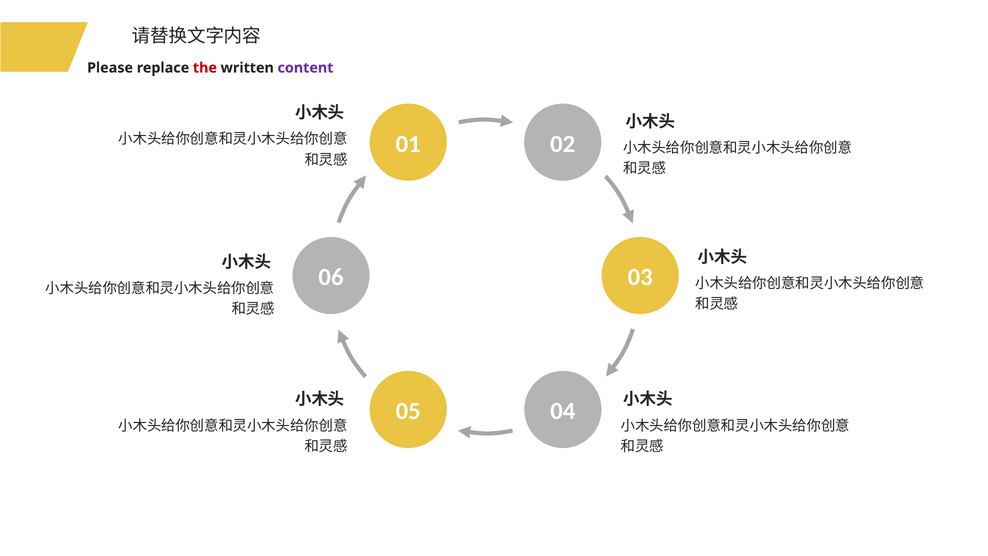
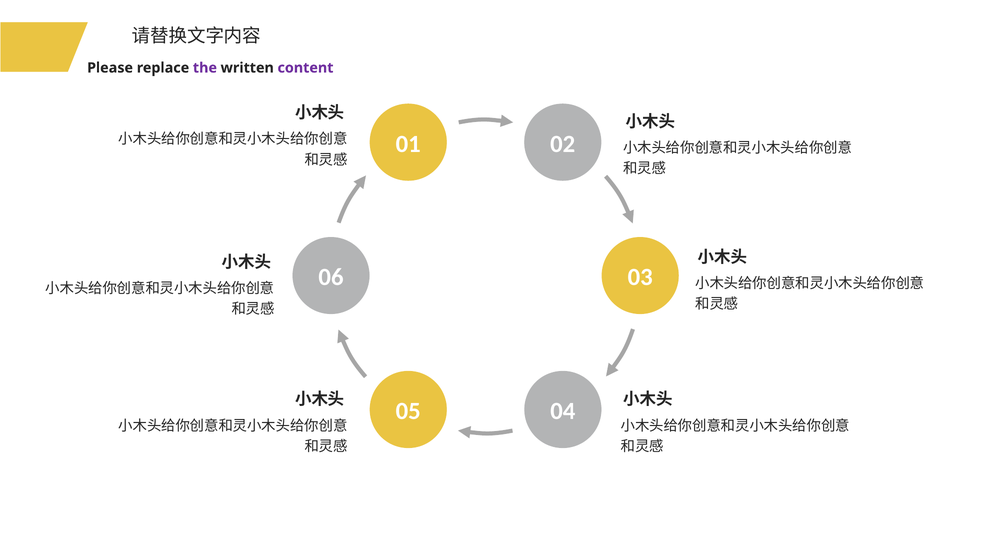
the colour: red -> purple
